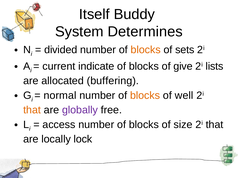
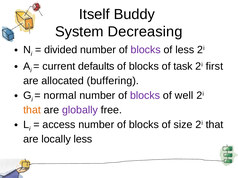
Determines: Determines -> Decreasing
blocks at (146, 50) colour: orange -> purple
of sets: sets -> less
indicate: indicate -> defaults
give: give -> task
lists: lists -> first
blocks at (145, 96) colour: orange -> purple
locally lock: lock -> less
